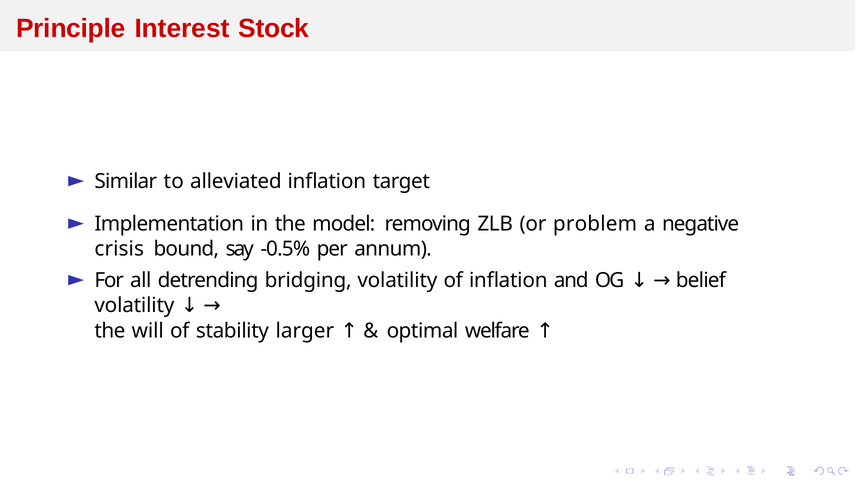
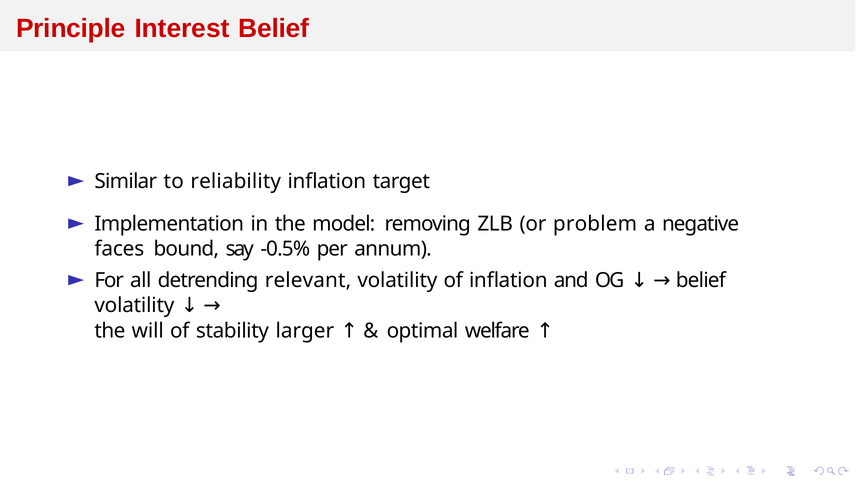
Interest Stock: Stock -> Belief
alleviated: alleviated -> reliability
crisis: crisis -> faces
bridging: bridging -> relevant
